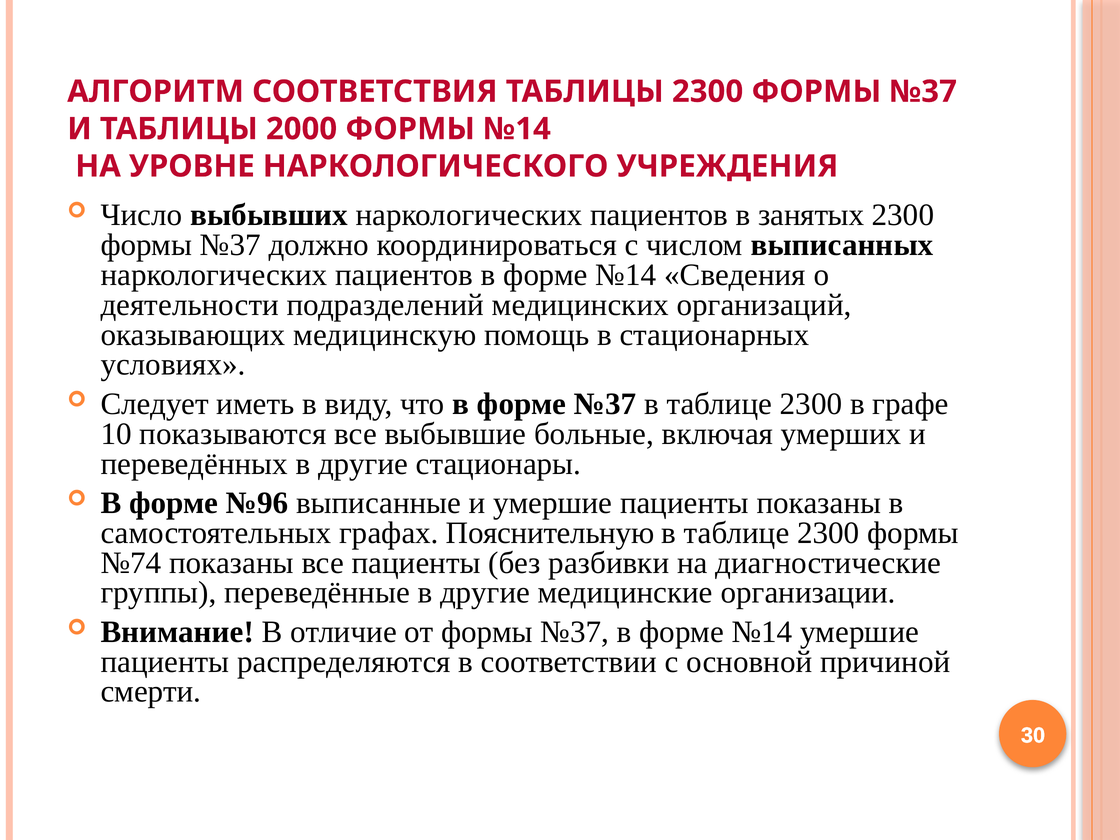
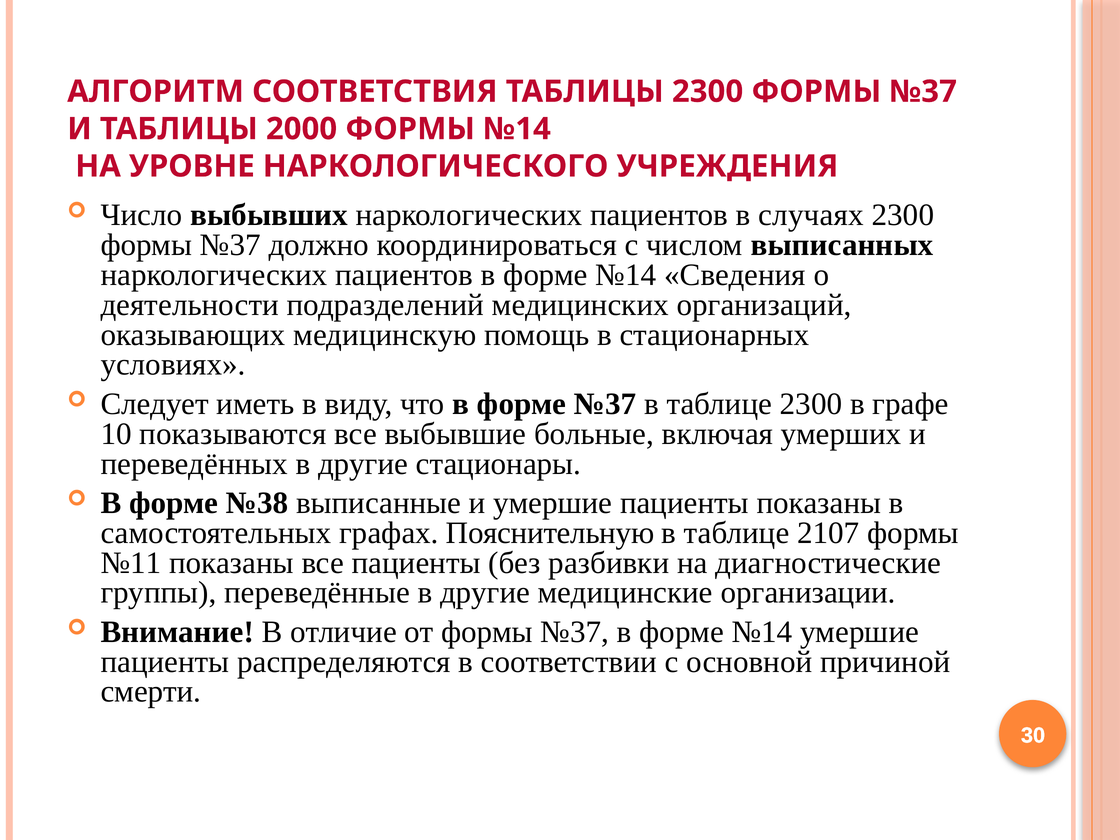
занятых: занятых -> случаях
№96: №96 -> №38
2300 at (828, 533): 2300 -> 2107
№74: №74 -> №11
